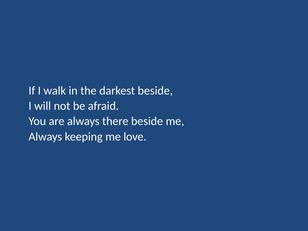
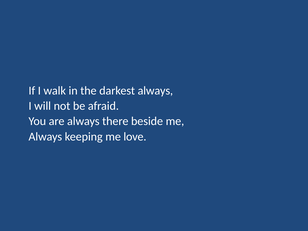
darkest beside: beside -> always
